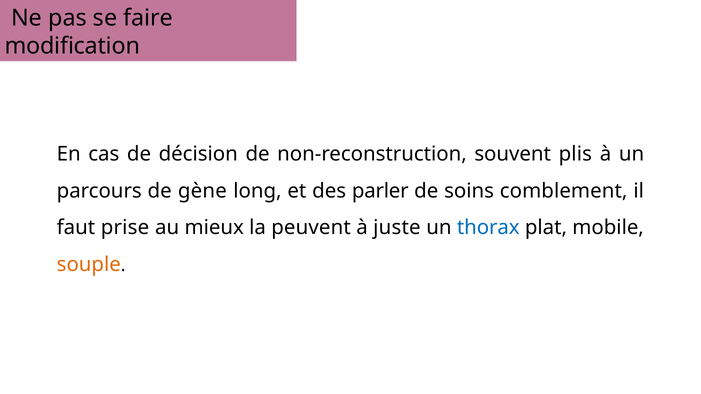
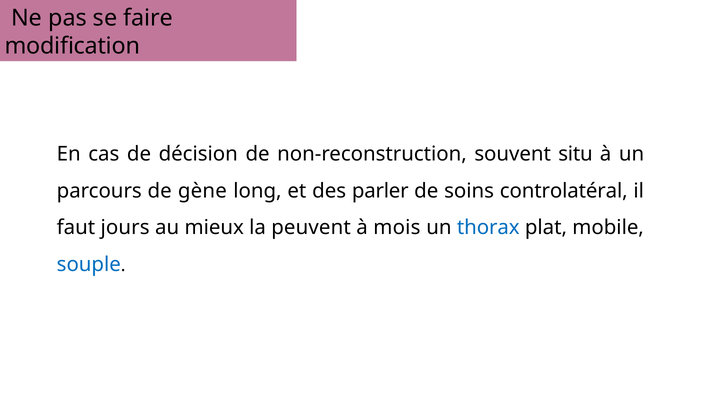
plis: plis -> situ
comblement: comblement -> controlatéral
prise: prise -> jours
juste: juste -> mois
souple colour: orange -> blue
